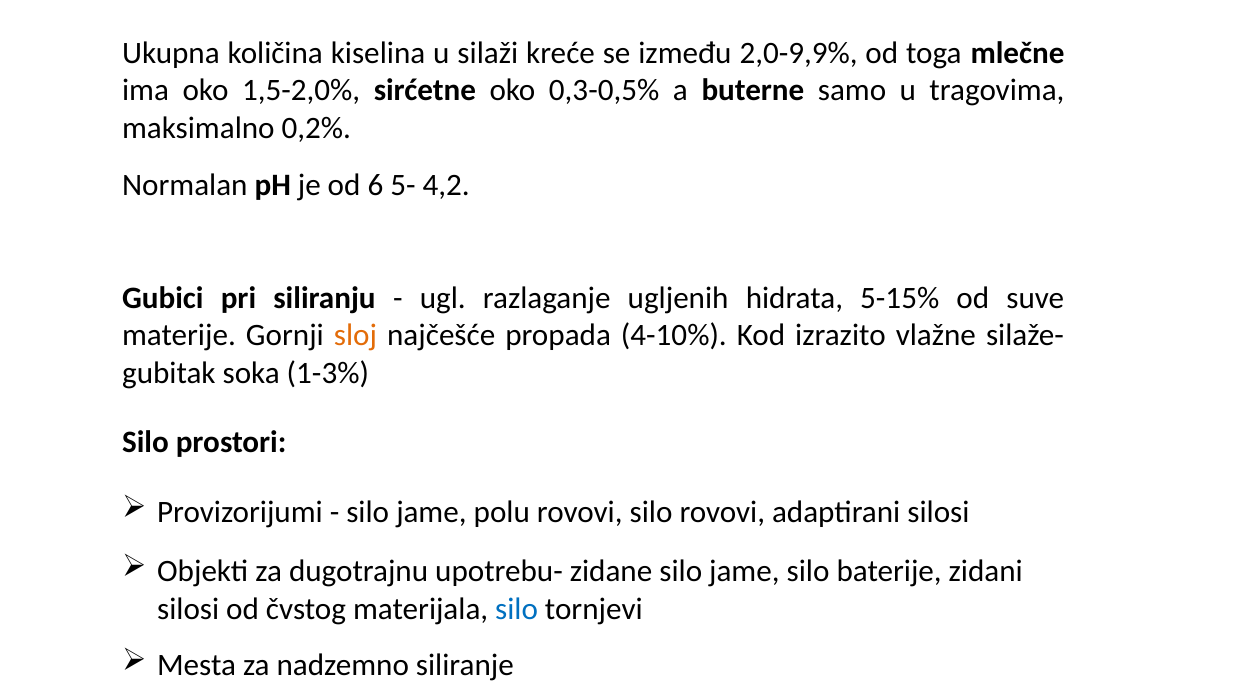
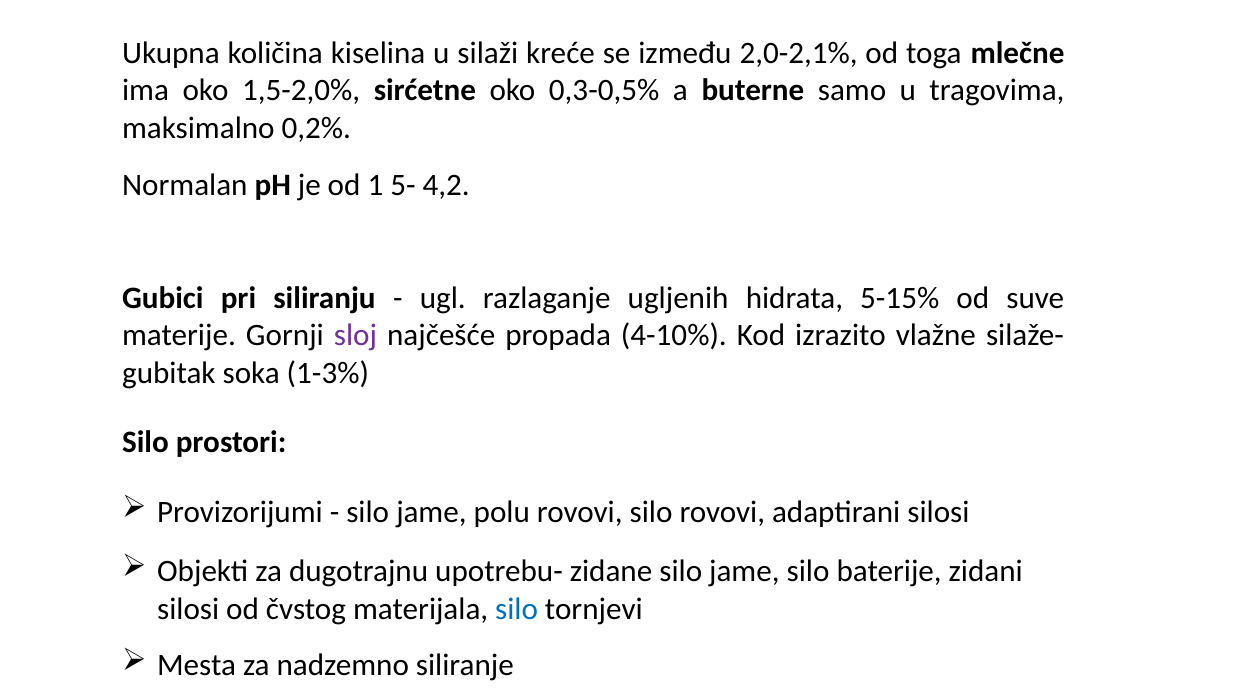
2,0-9,9%: 2,0-9,9% -> 2,0-2,1%
6: 6 -> 1
sloj colour: orange -> purple
